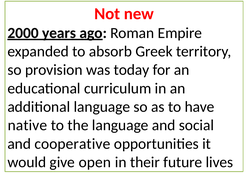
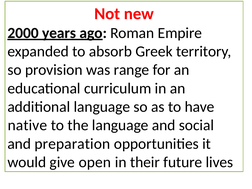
today: today -> range
cooperative: cooperative -> preparation
